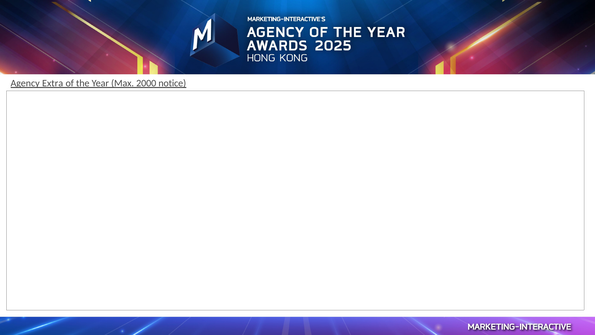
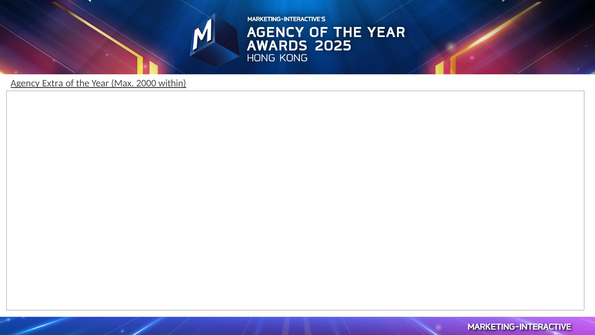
notice: notice -> within
